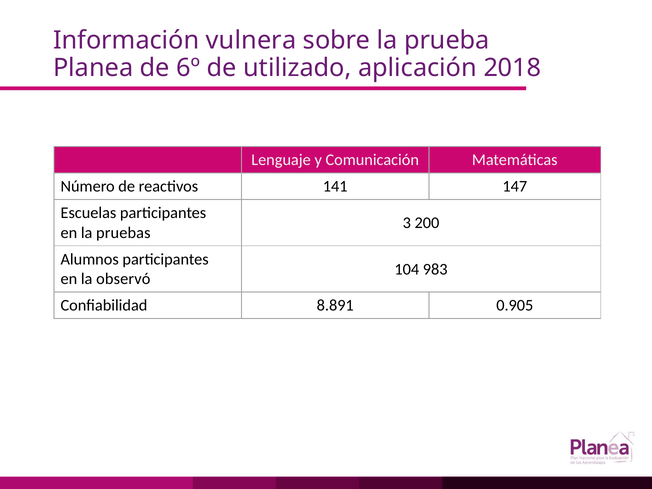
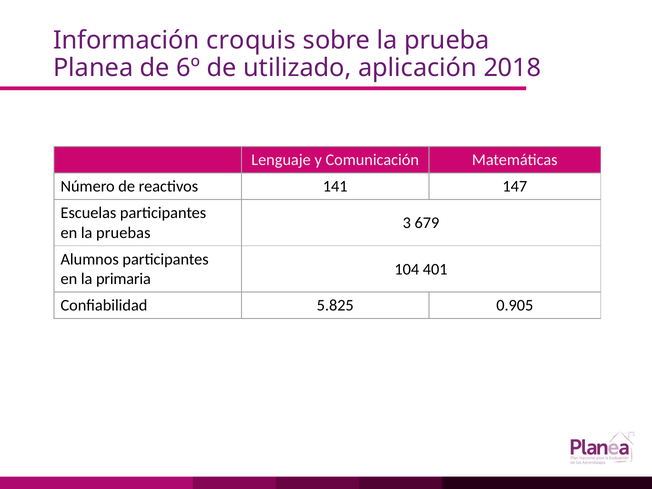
vulnera: vulnera -> croquis
200: 200 -> 679
983: 983 -> 401
observó: observó -> primaria
8.891: 8.891 -> 5.825
